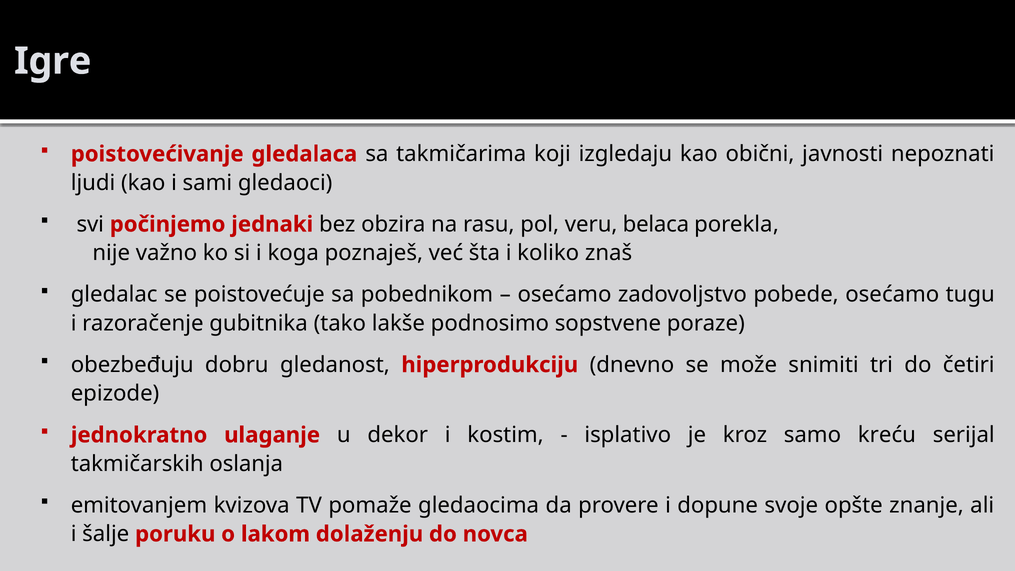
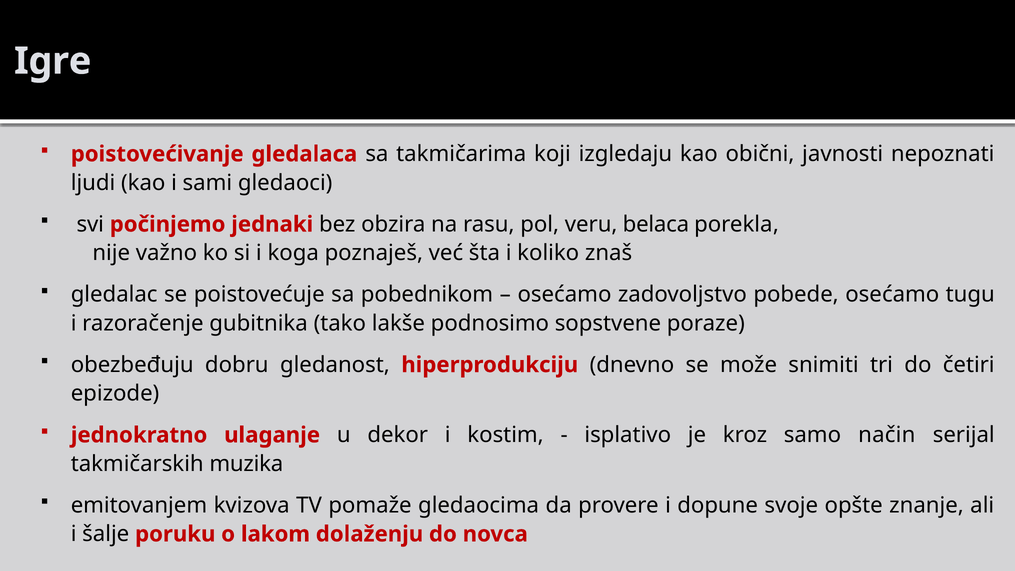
kreću: kreću -> način
oslanja: oslanja -> muzika
